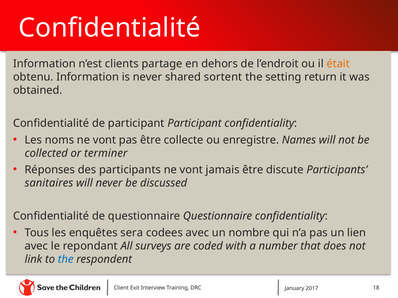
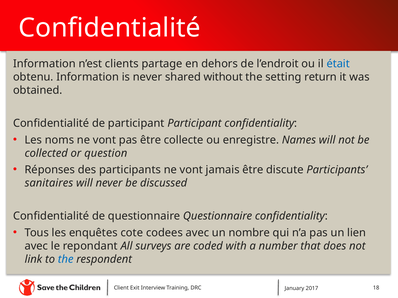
était colour: orange -> blue
sortent: sortent -> without
terminer: terminer -> question
sera: sera -> cote
